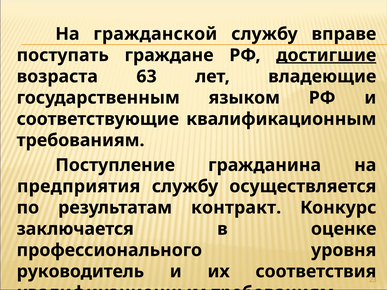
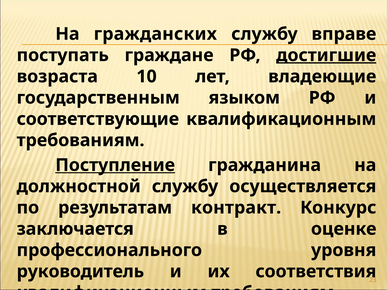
гражданской: гражданской -> гражданских
63: 63 -> 10
Поступление underline: none -> present
предприятия: предприятия -> должностной
